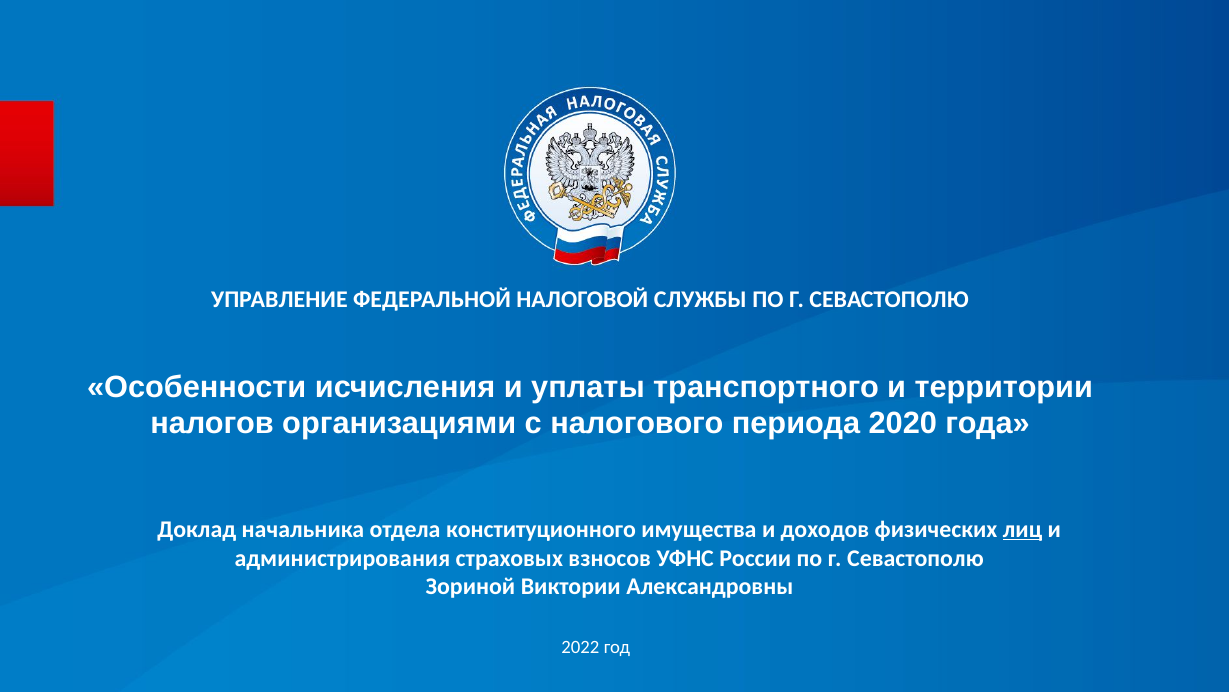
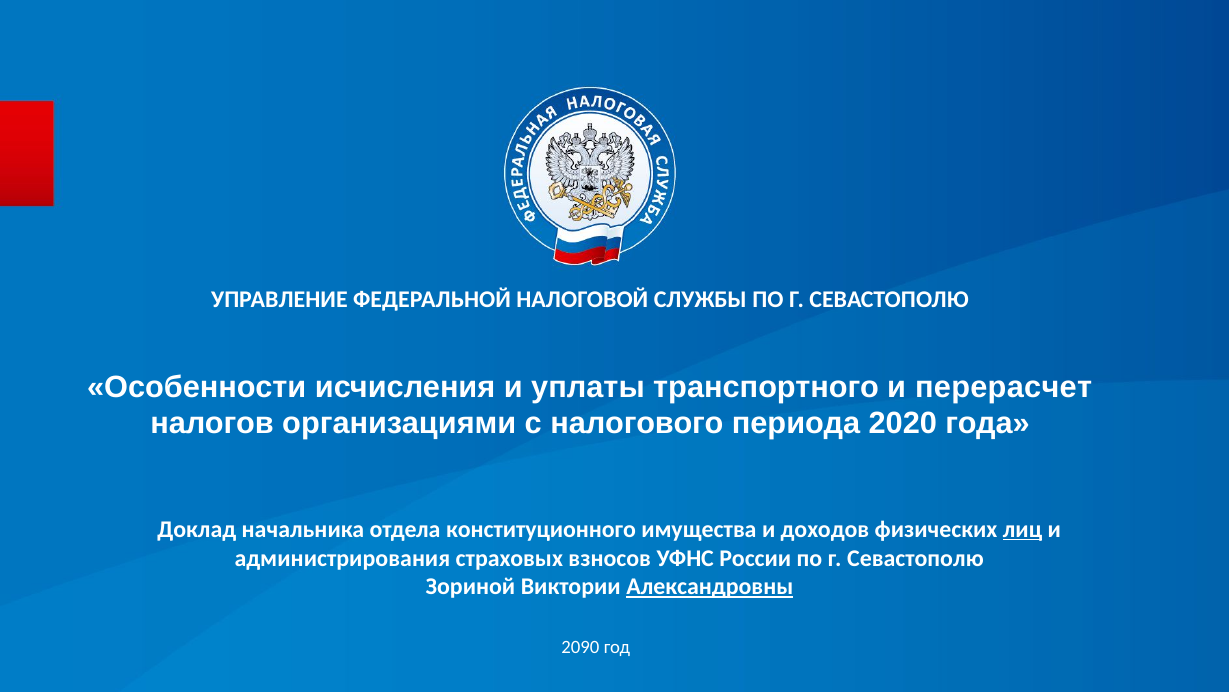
территории: территории -> перерасчет
Александровны underline: none -> present
2022: 2022 -> 2090
